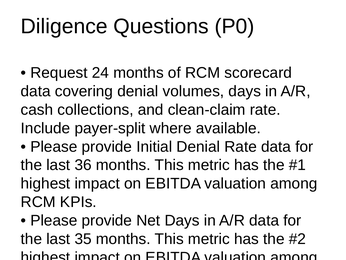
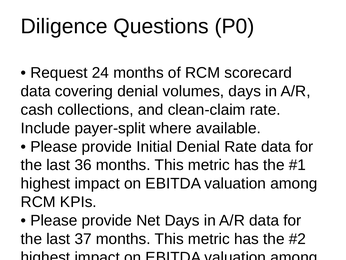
35: 35 -> 37
